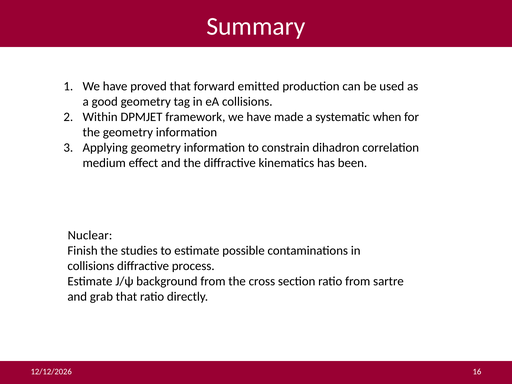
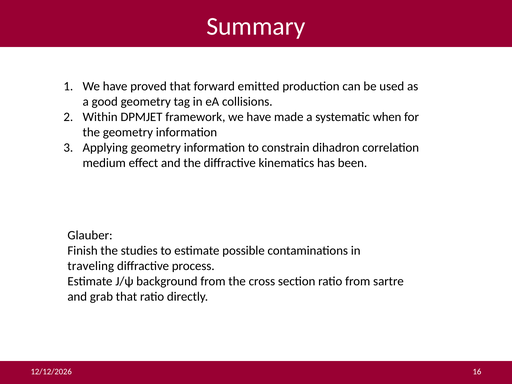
Nuclear: Nuclear -> Glauber
collisions at (91, 266): collisions -> traveling
